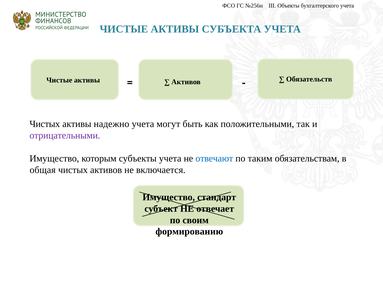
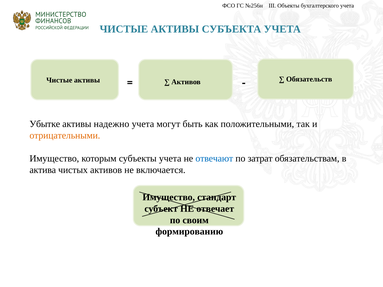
Чистых at (45, 124): Чистых -> Убытке
отрицательными colour: purple -> orange
таким: таким -> затрат
общая: общая -> актива
